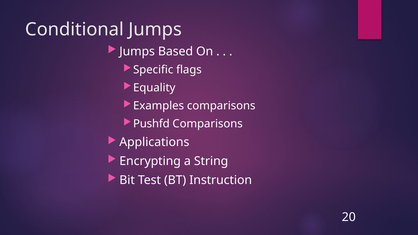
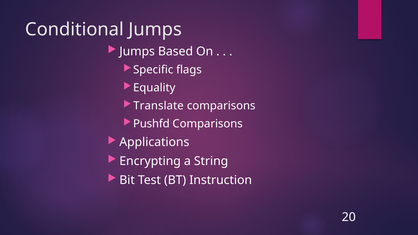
Examples: Examples -> Translate
